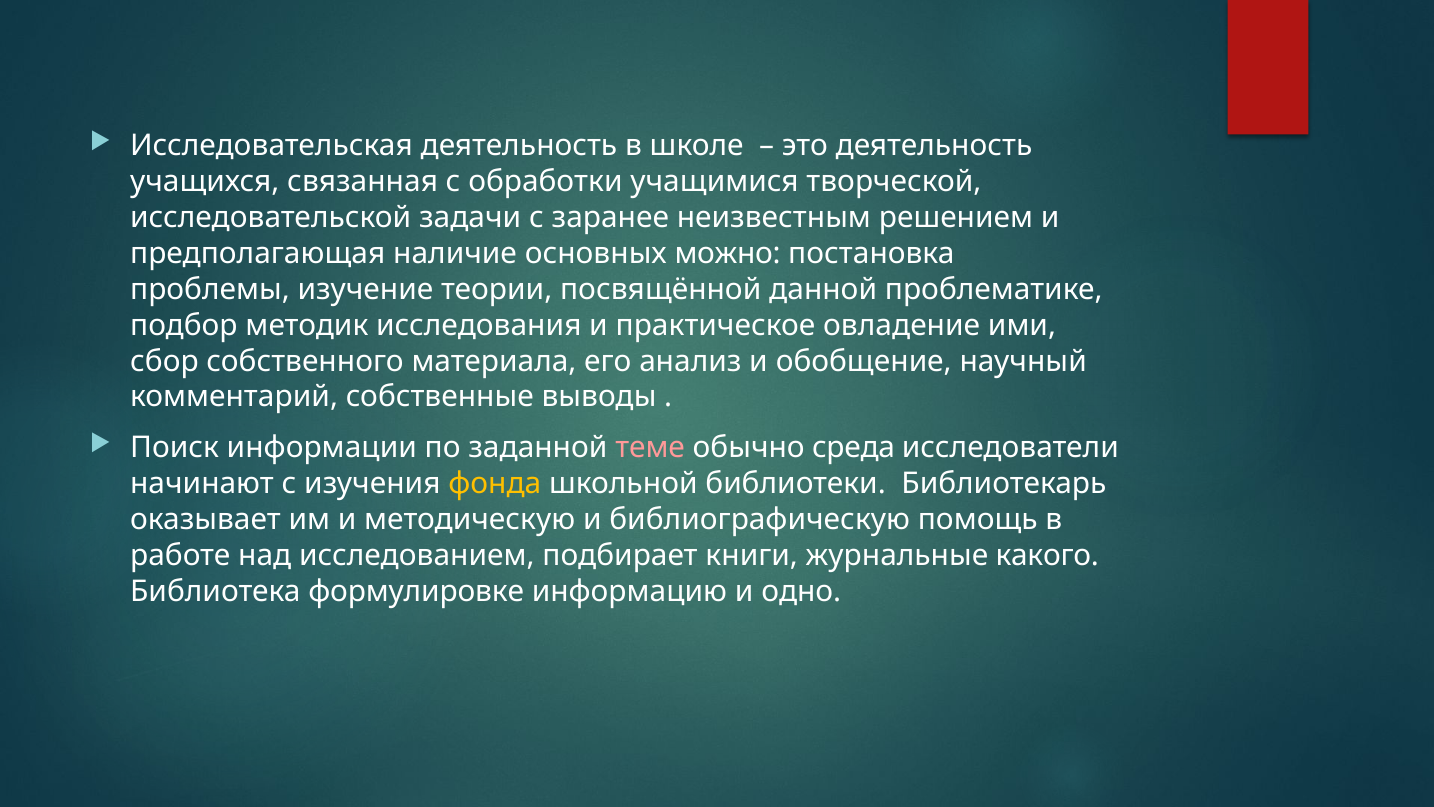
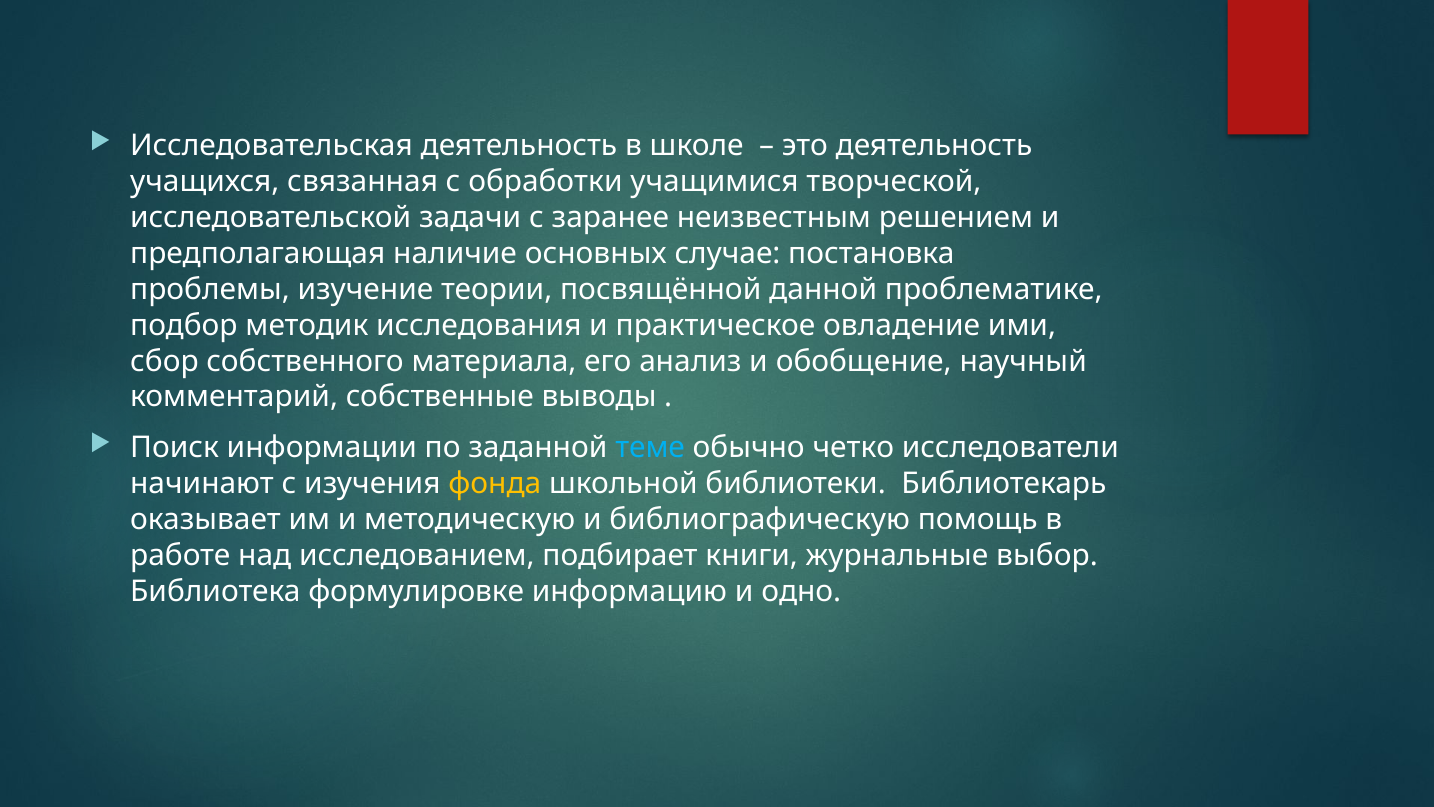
можно: можно -> случае
теме colour: pink -> light blue
среда: среда -> четко
какого: какого -> выбор
